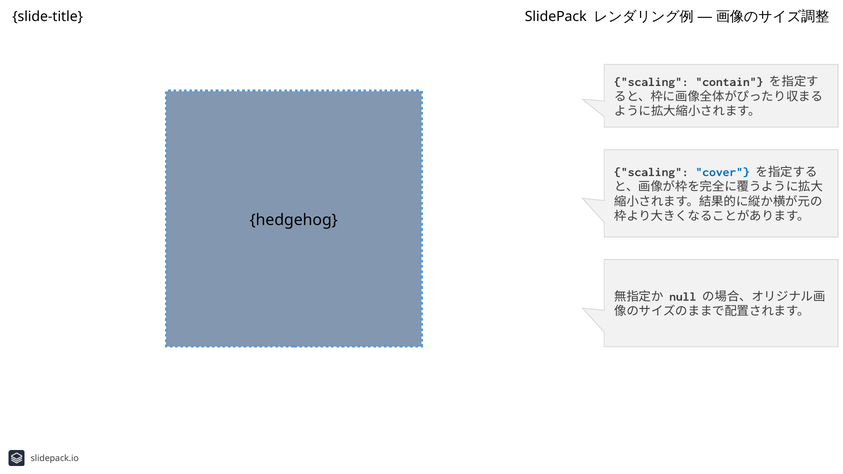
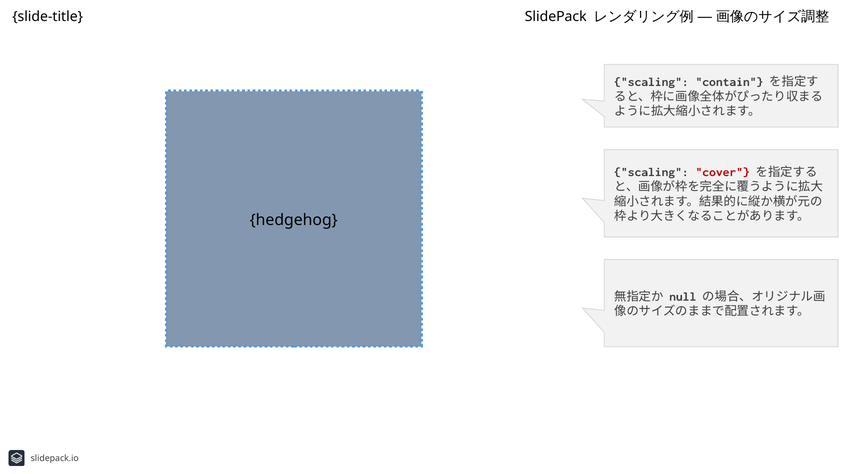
cover colour: blue -> red
